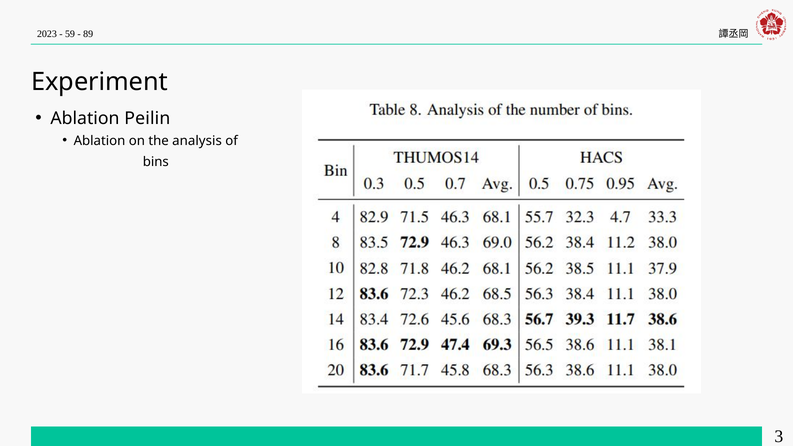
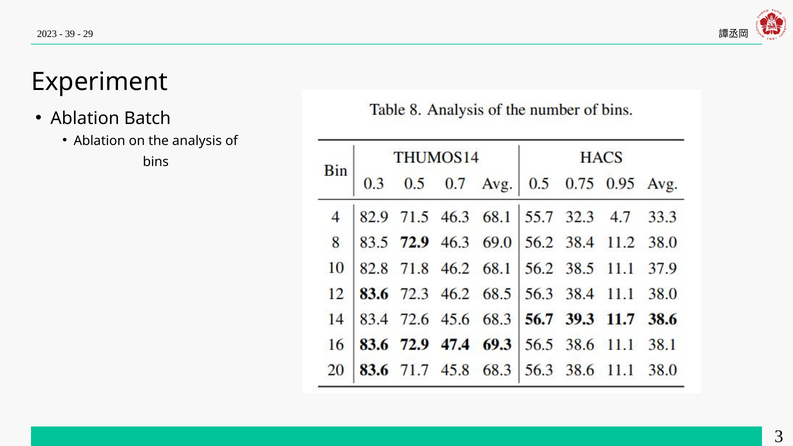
59: 59 -> 39
89: 89 -> 29
Peilin: Peilin -> Batch
